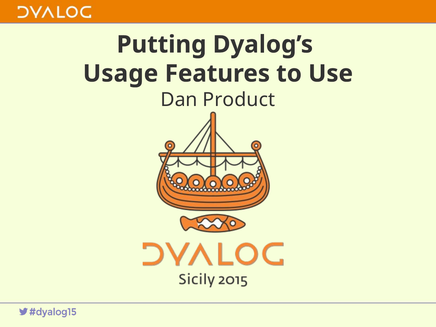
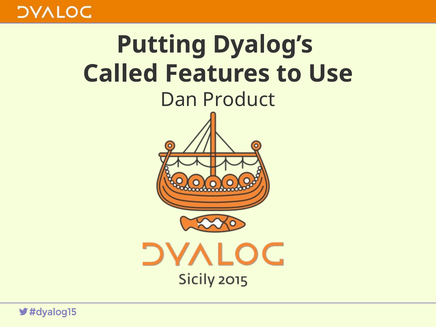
Usage: Usage -> Called
